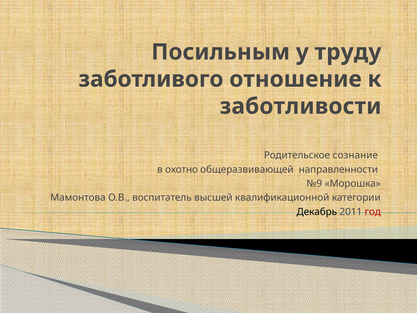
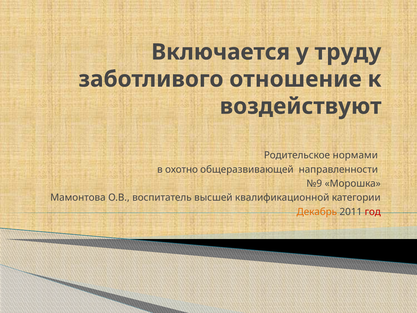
Посильным: Посильным -> Включается
заботливости: заботливости -> воздействуют
сознание: сознание -> нормами
Декабрь colour: black -> orange
